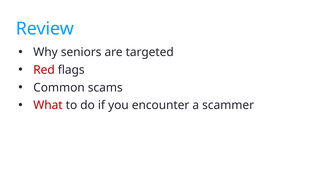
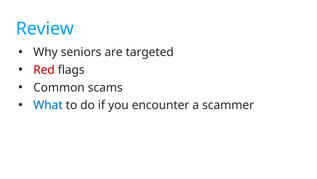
What colour: red -> blue
